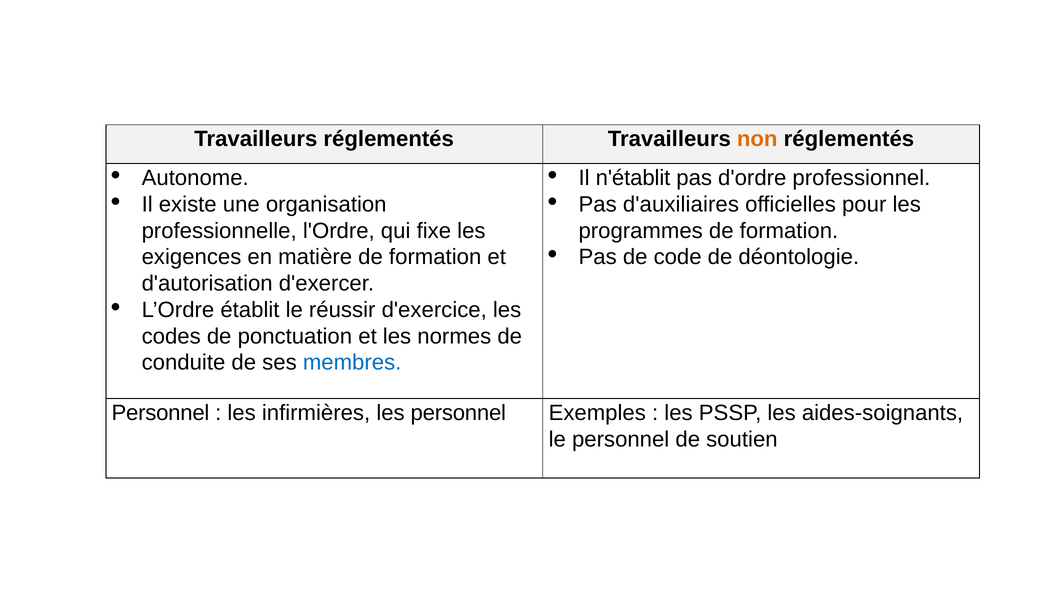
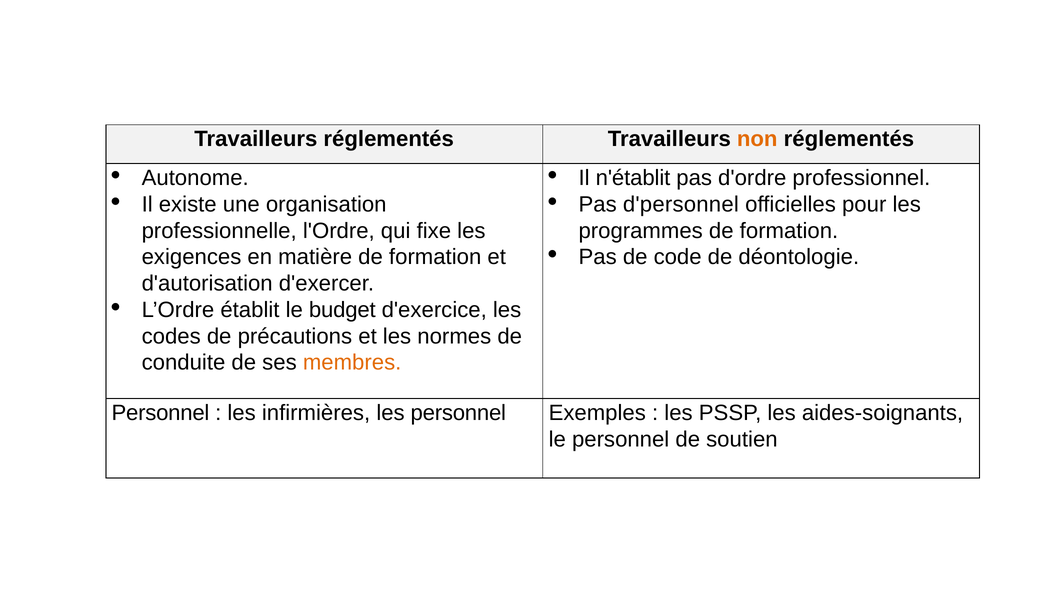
d'auxiliaires: d'auxiliaires -> d'personnel
réussir: réussir -> budget
ponctuation: ponctuation -> précautions
membres colour: blue -> orange
